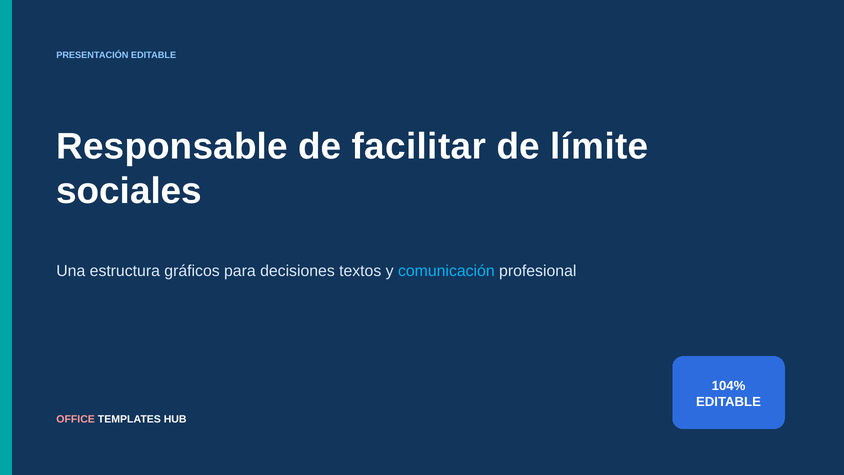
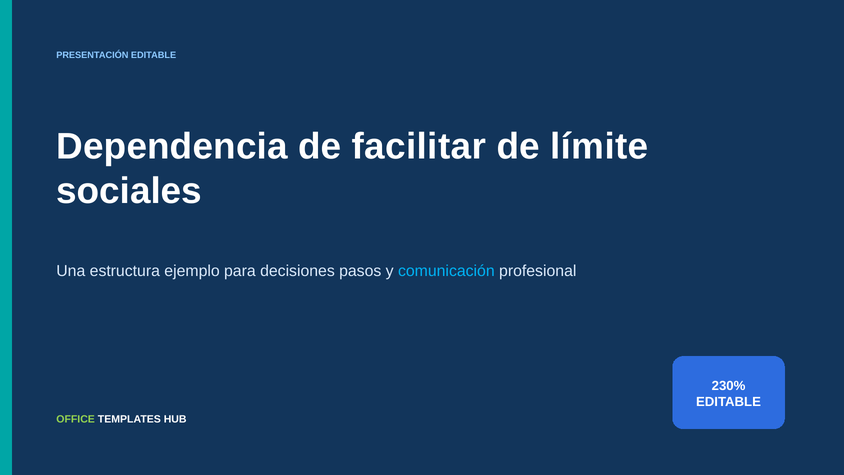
Responsable: Responsable -> Dependencia
gráficos: gráficos -> ejemplo
textos: textos -> pasos
104%: 104% -> 230%
OFFICE colour: pink -> light green
